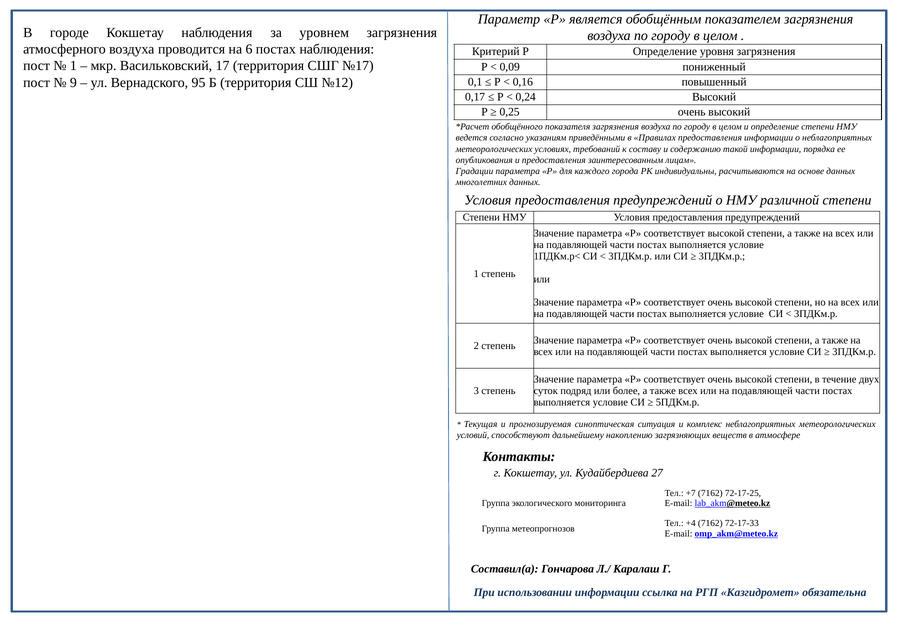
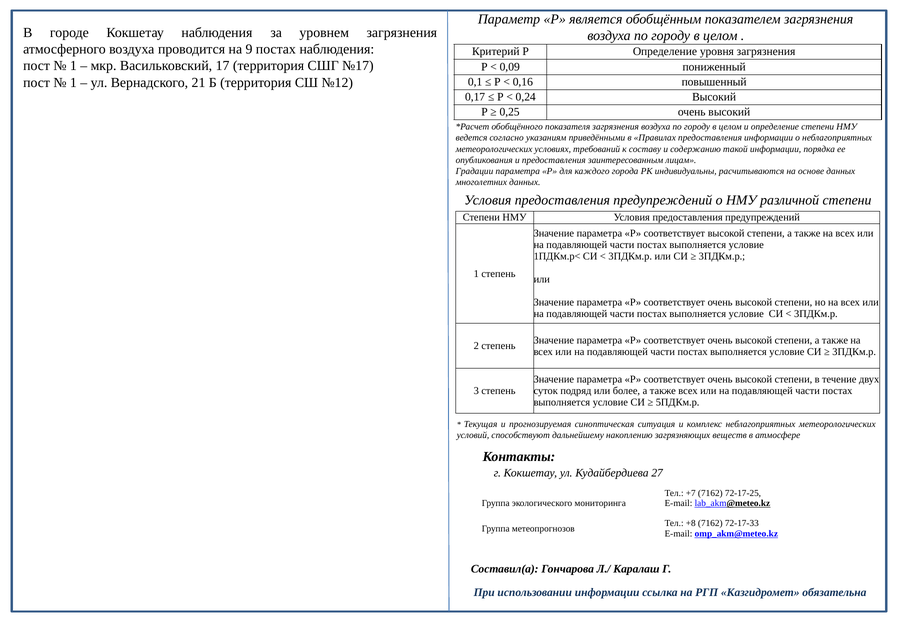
6: 6 -> 9
9 at (73, 82): 9 -> 1
95: 95 -> 21
+4: +4 -> +8
